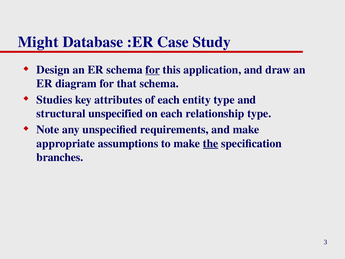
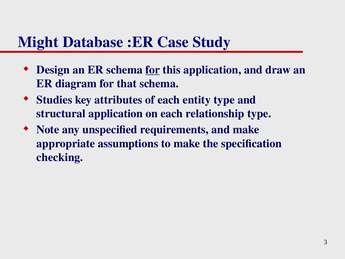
structural unspecified: unspecified -> application
the underline: present -> none
branches: branches -> checking
